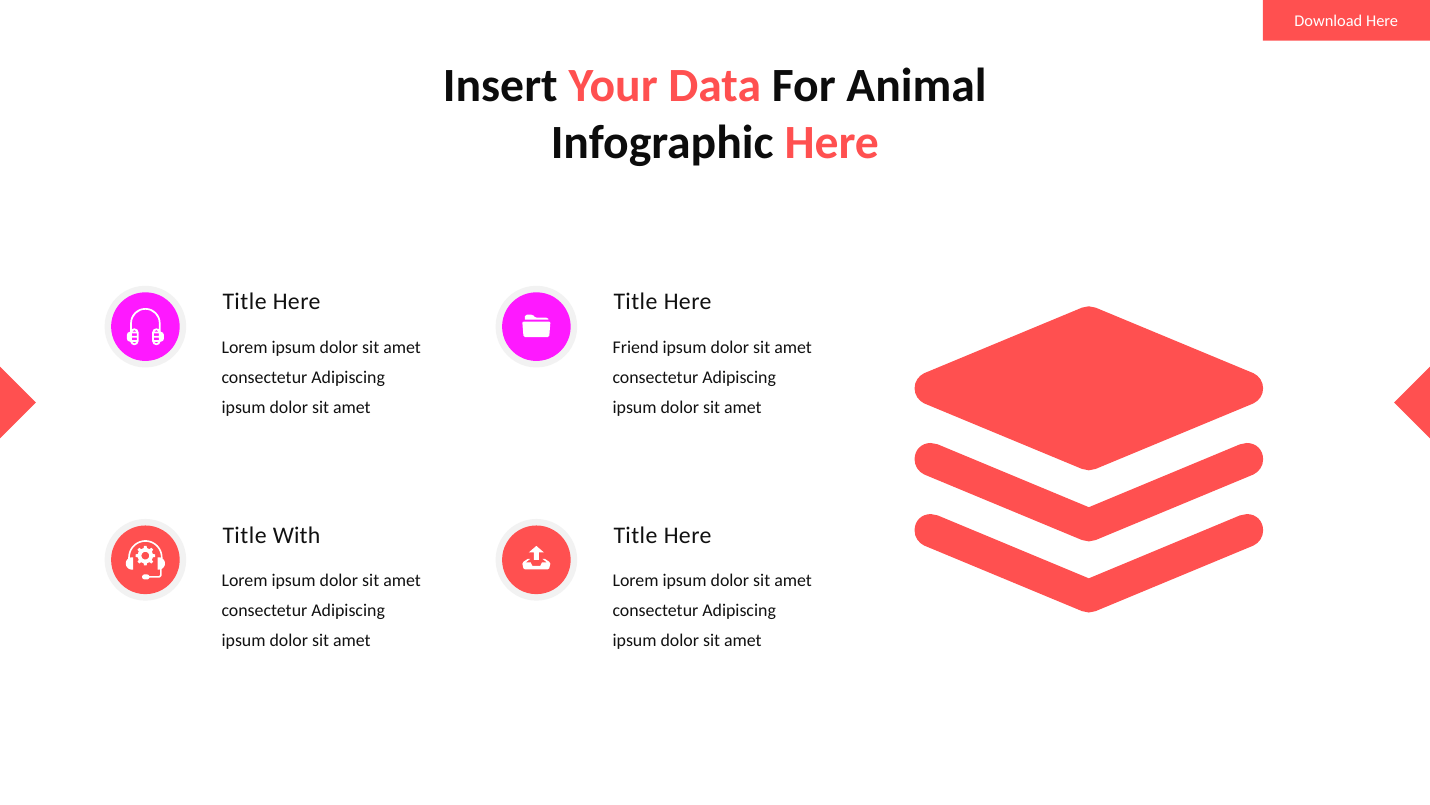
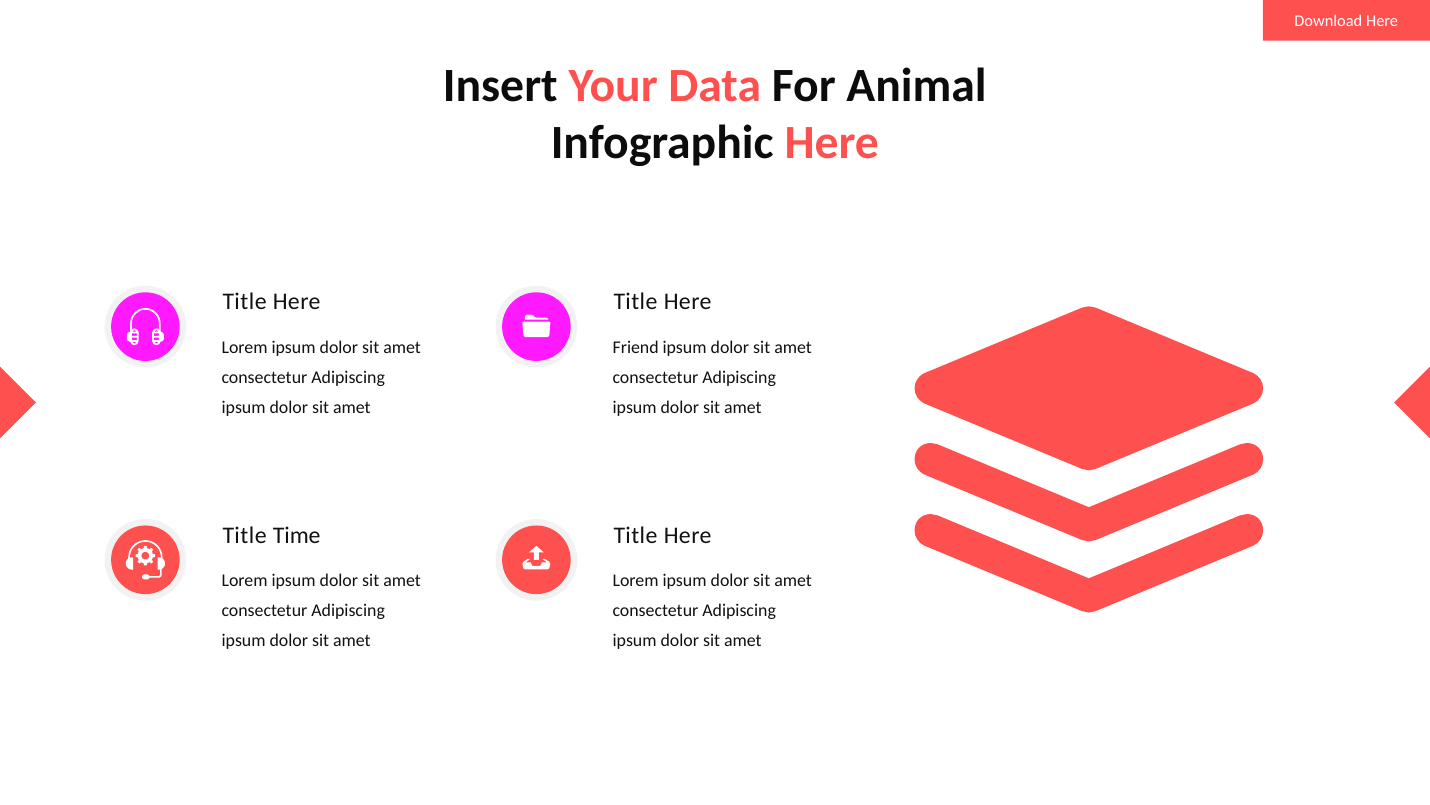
With: With -> Time
